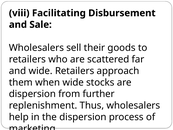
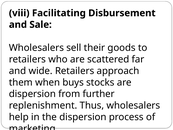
when wide: wide -> buys
